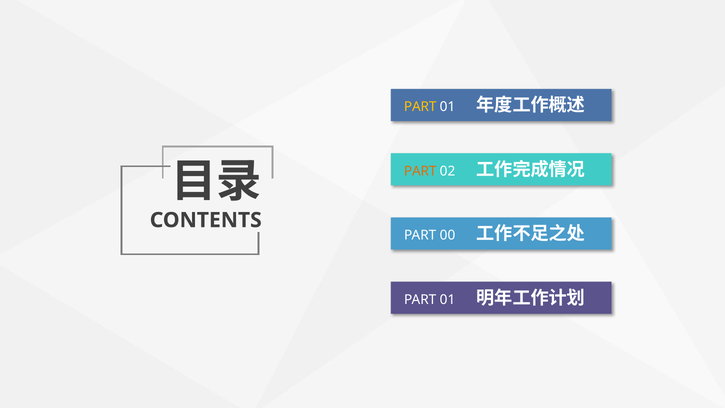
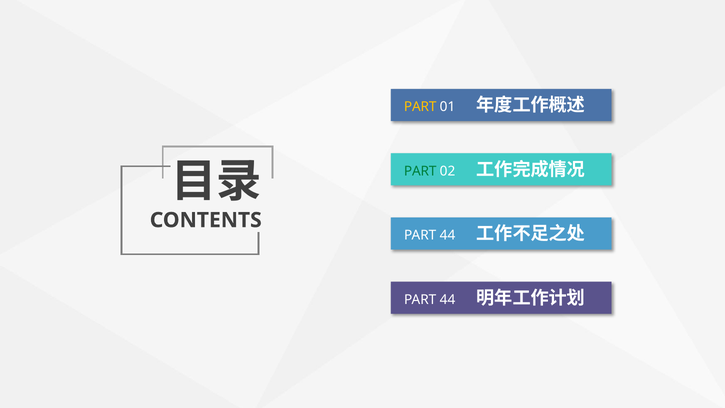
PART at (420, 171) colour: orange -> green
00 at (448, 235): 00 -> 44
01 at (448, 299): 01 -> 44
